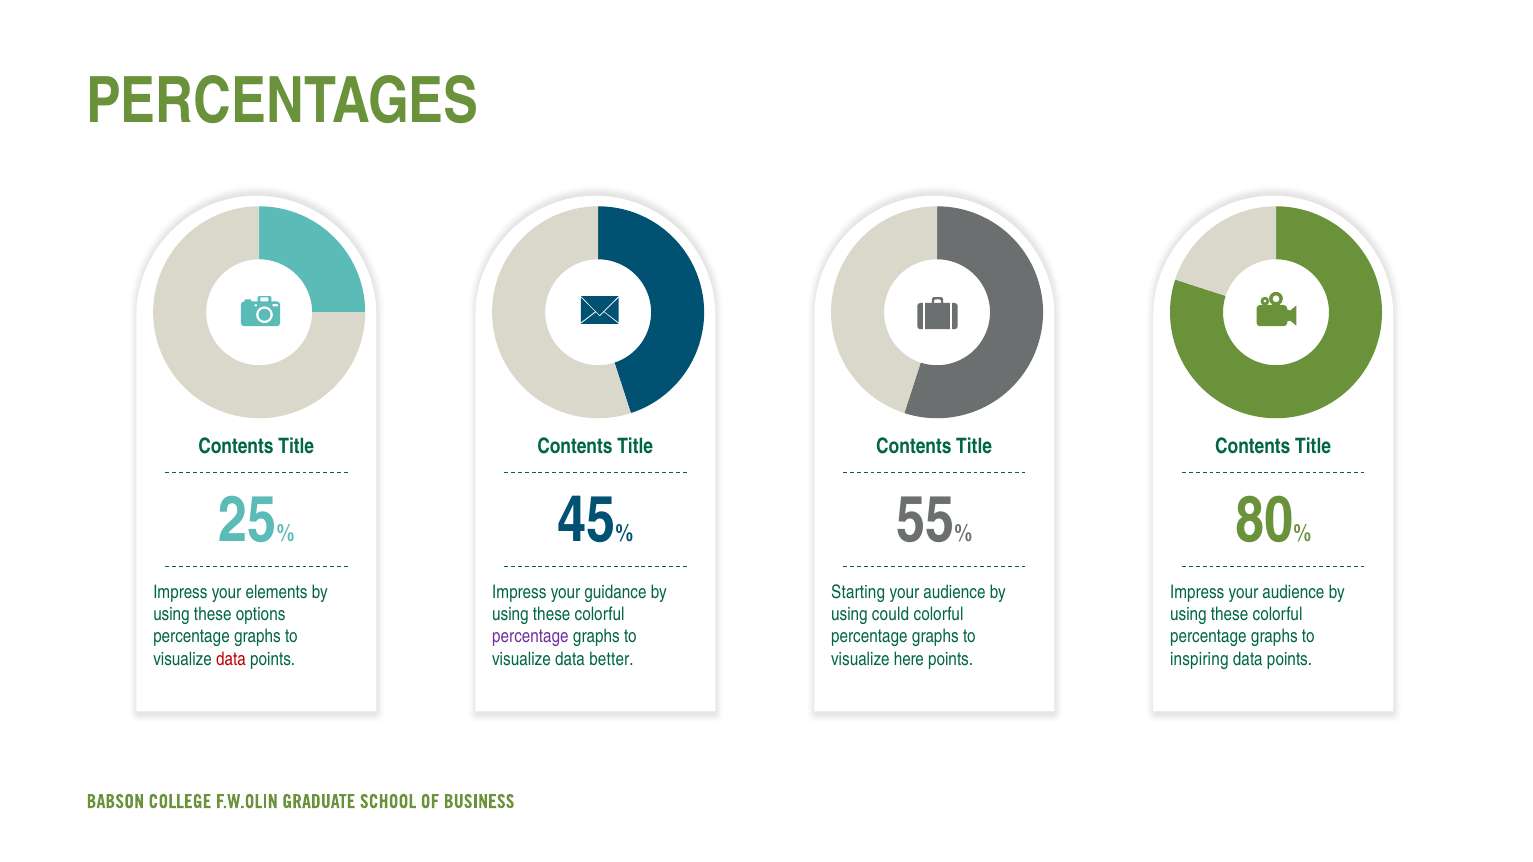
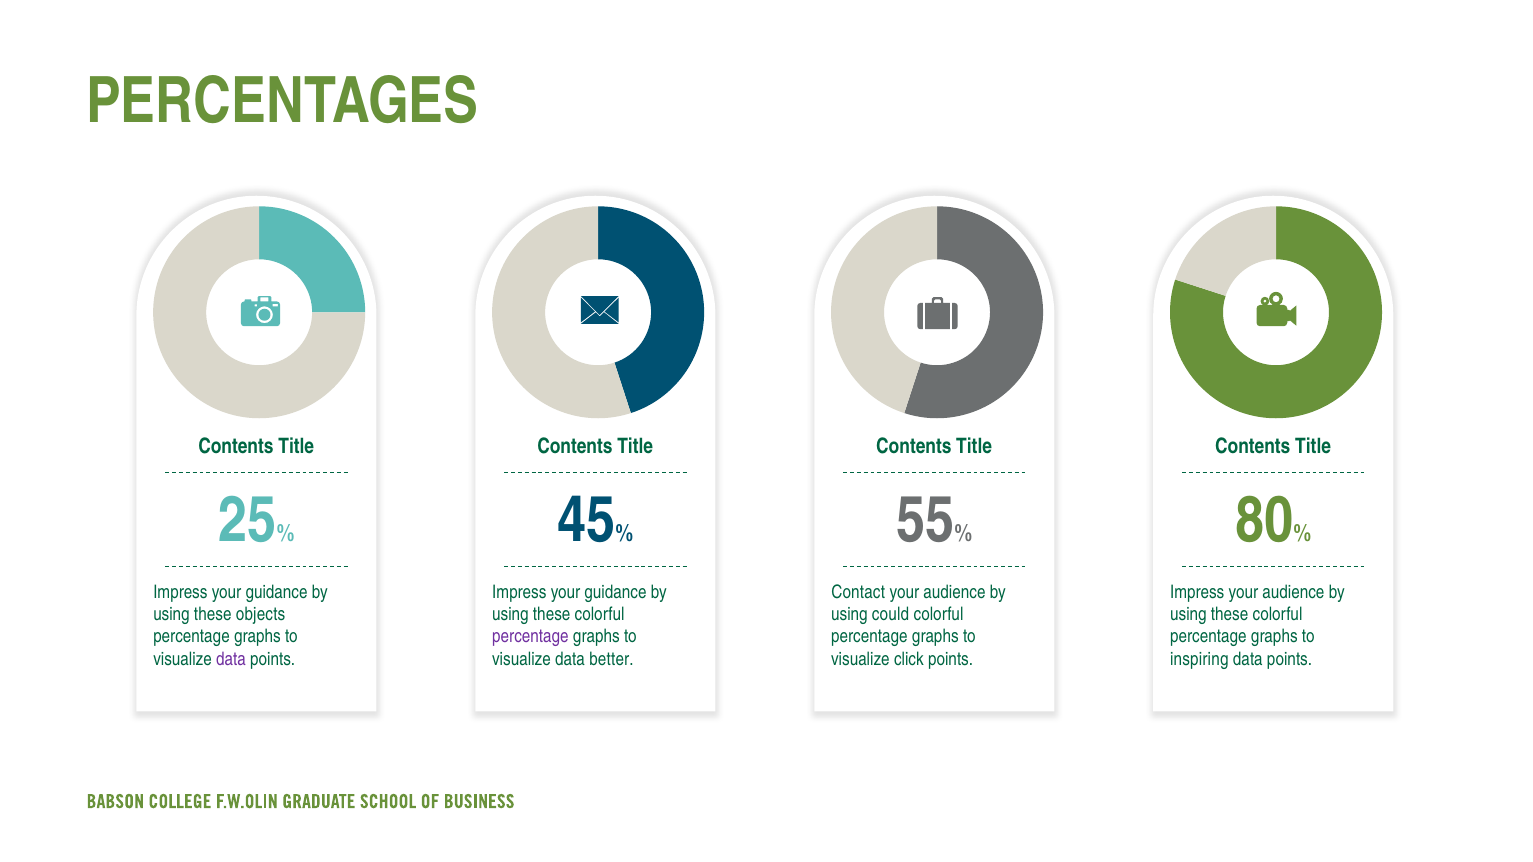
elements at (277, 592): elements -> guidance
Starting: Starting -> Contact
options: options -> objects
data at (231, 659) colour: red -> purple
here: here -> click
